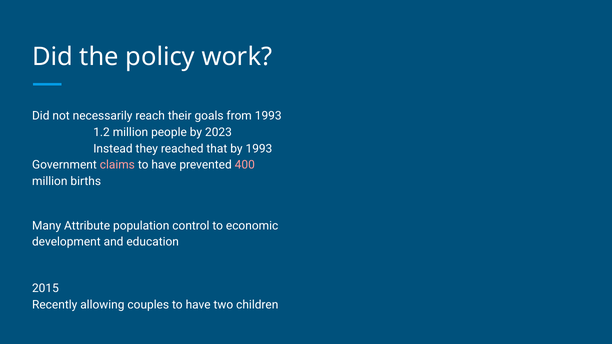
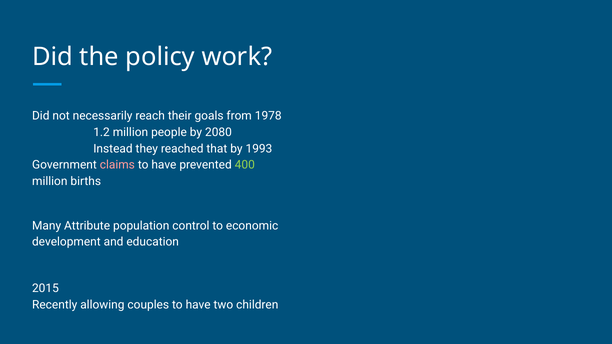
from 1993: 1993 -> 1978
2023: 2023 -> 2080
400 colour: pink -> light green
